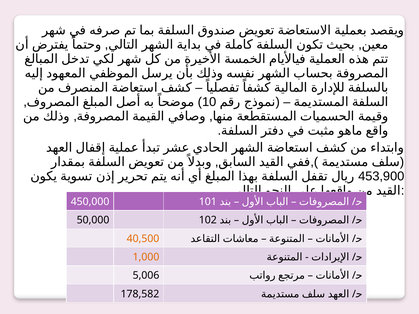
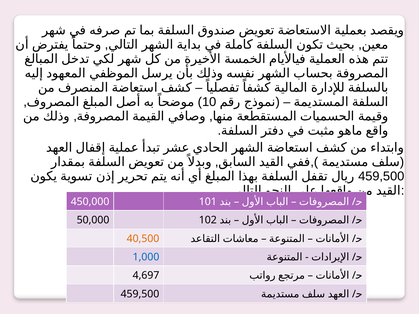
453,900 at (381, 176): 453,900 -> 459,500
1,000 colour: orange -> blue
5,006: 5,006 -> 4,697
178,582 at (140, 294): 178,582 -> 459,500
